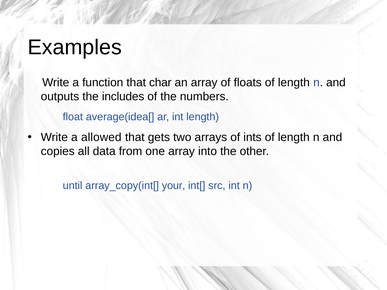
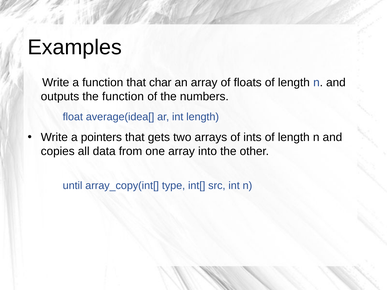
the includes: includes -> function
allowed: allowed -> pointers
your: your -> type
